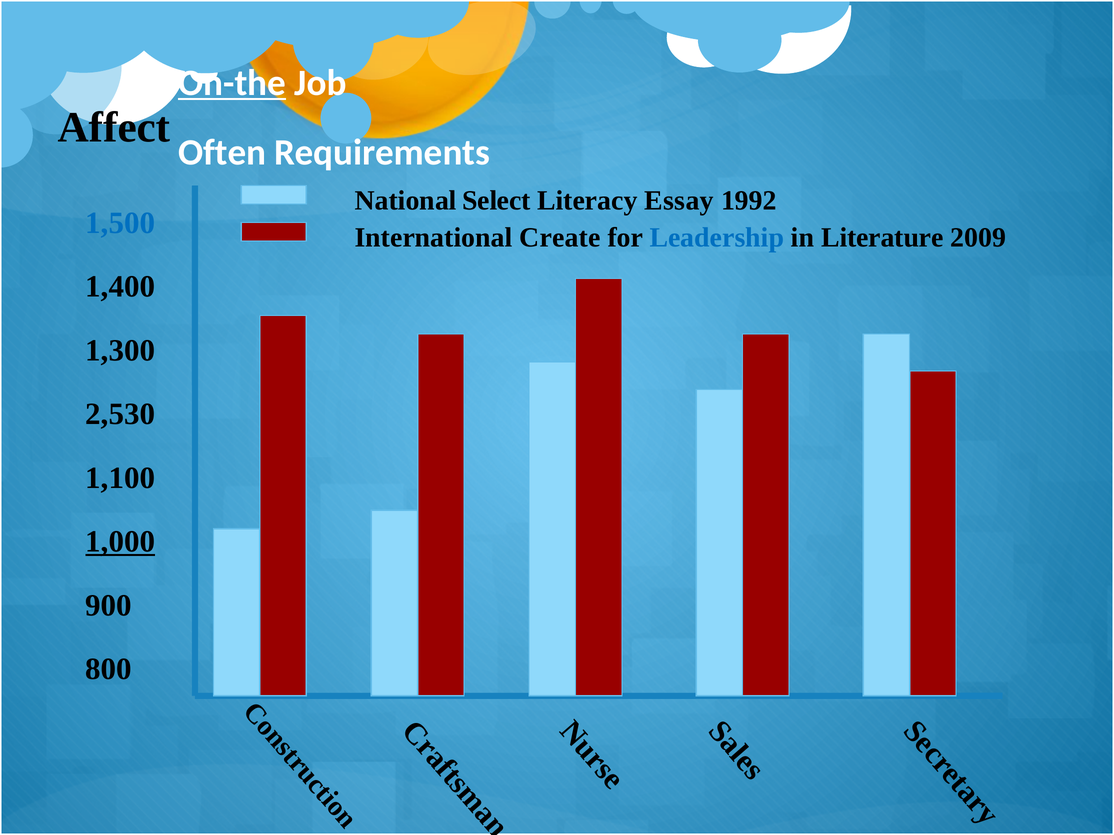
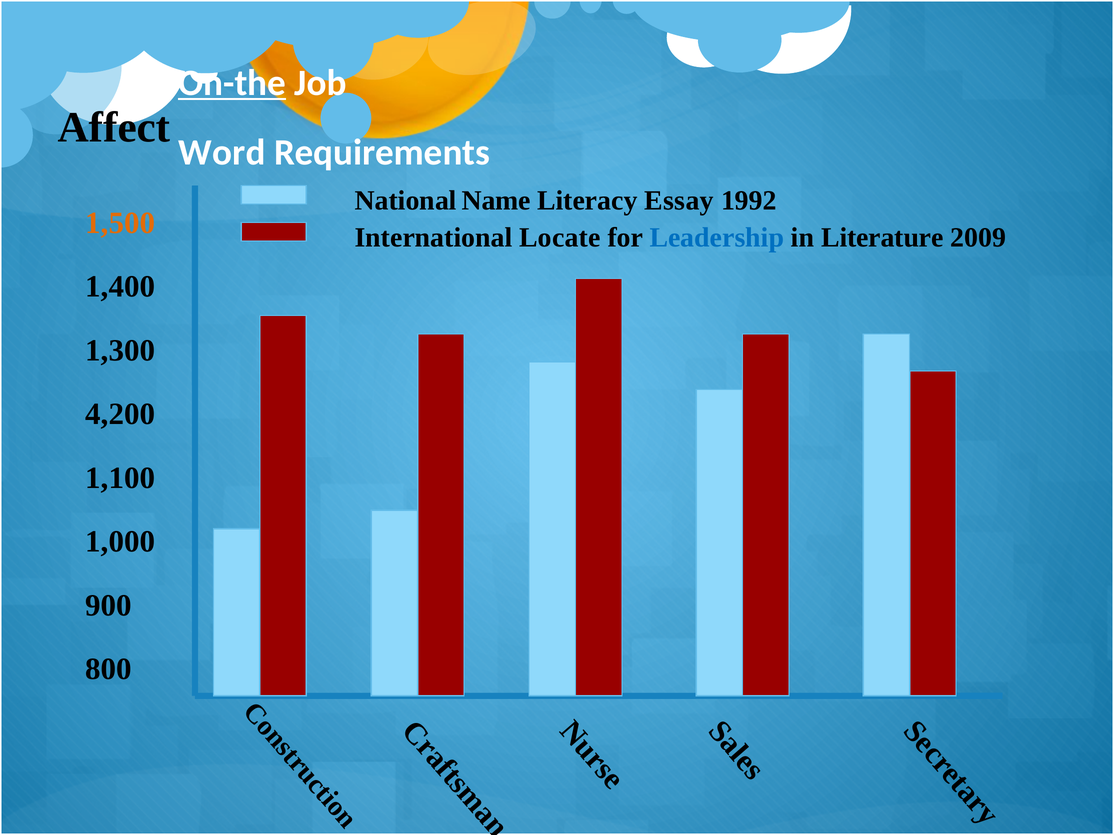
Often: Often -> Word
Select: Select -> Name
1,500 colour: blue -> orange
Create: Create -> Locate
2,530: 2,530 -> 4,200
1,000 underline: present -> none
